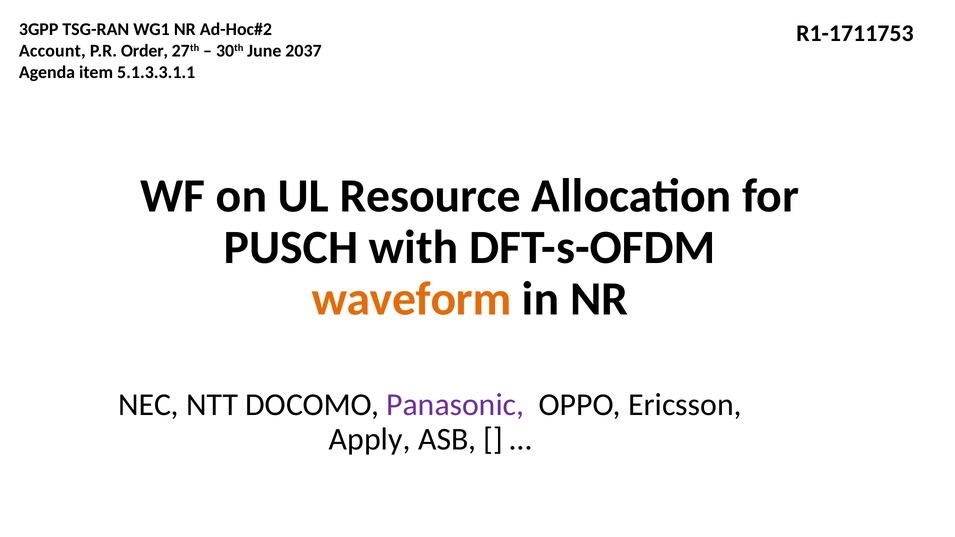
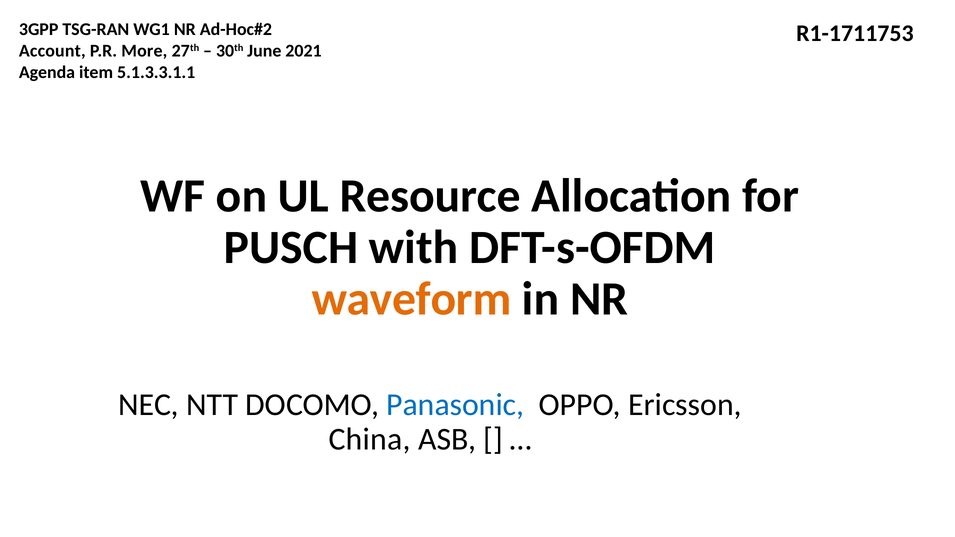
Order: Order -> More
2037: 2037 -> 2021
Panasonic colour: purple -> blue
Apply: Apply -> China
